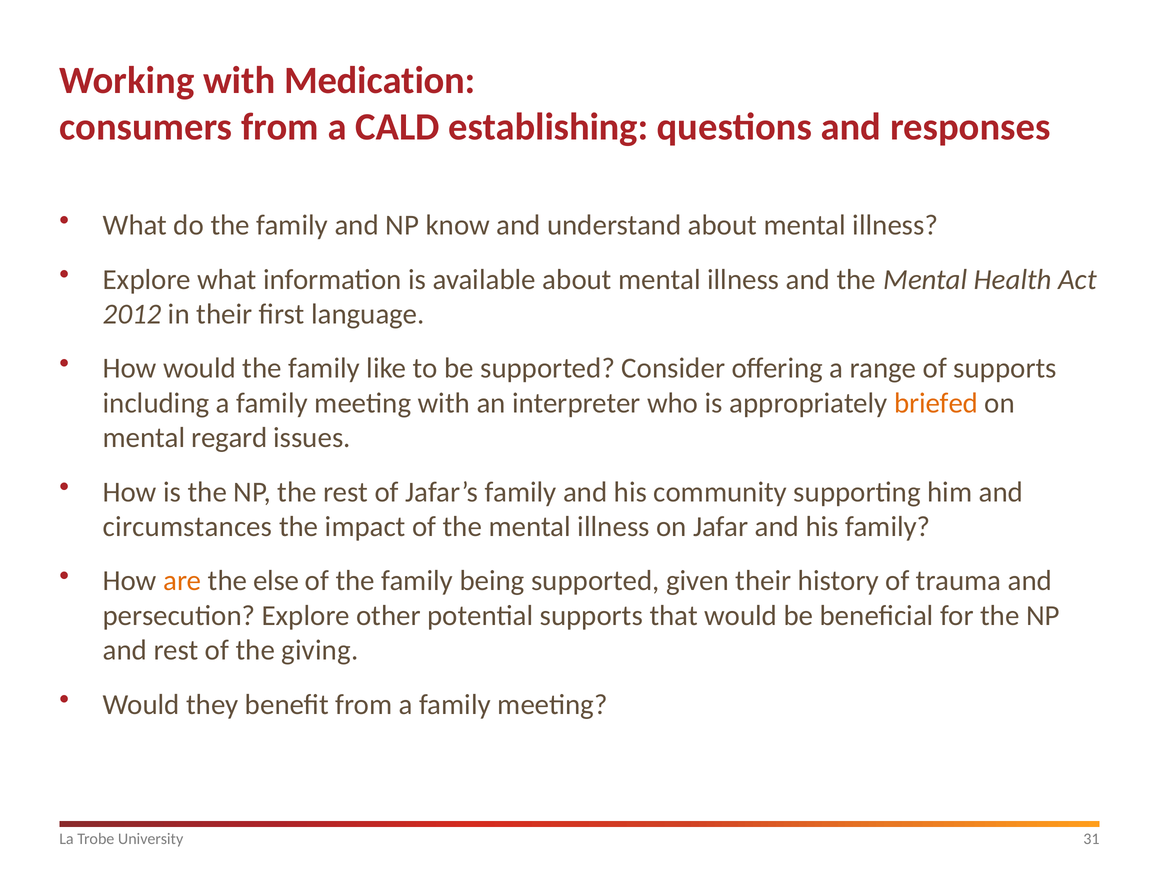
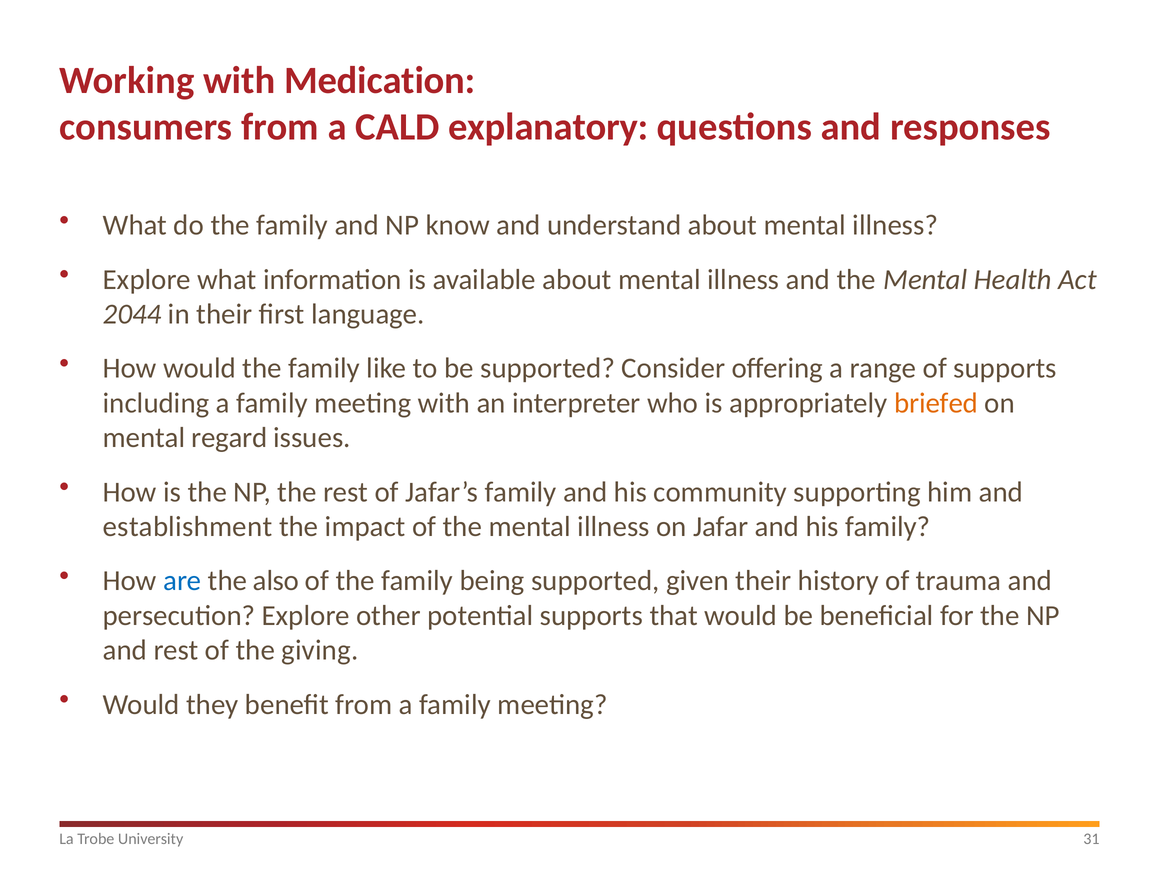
establishing: establishing -> explanatory
2012: 2012 -> 2044
circumstances: circumstances -> establishment
are colour: orange -> blue
else: else -> also
